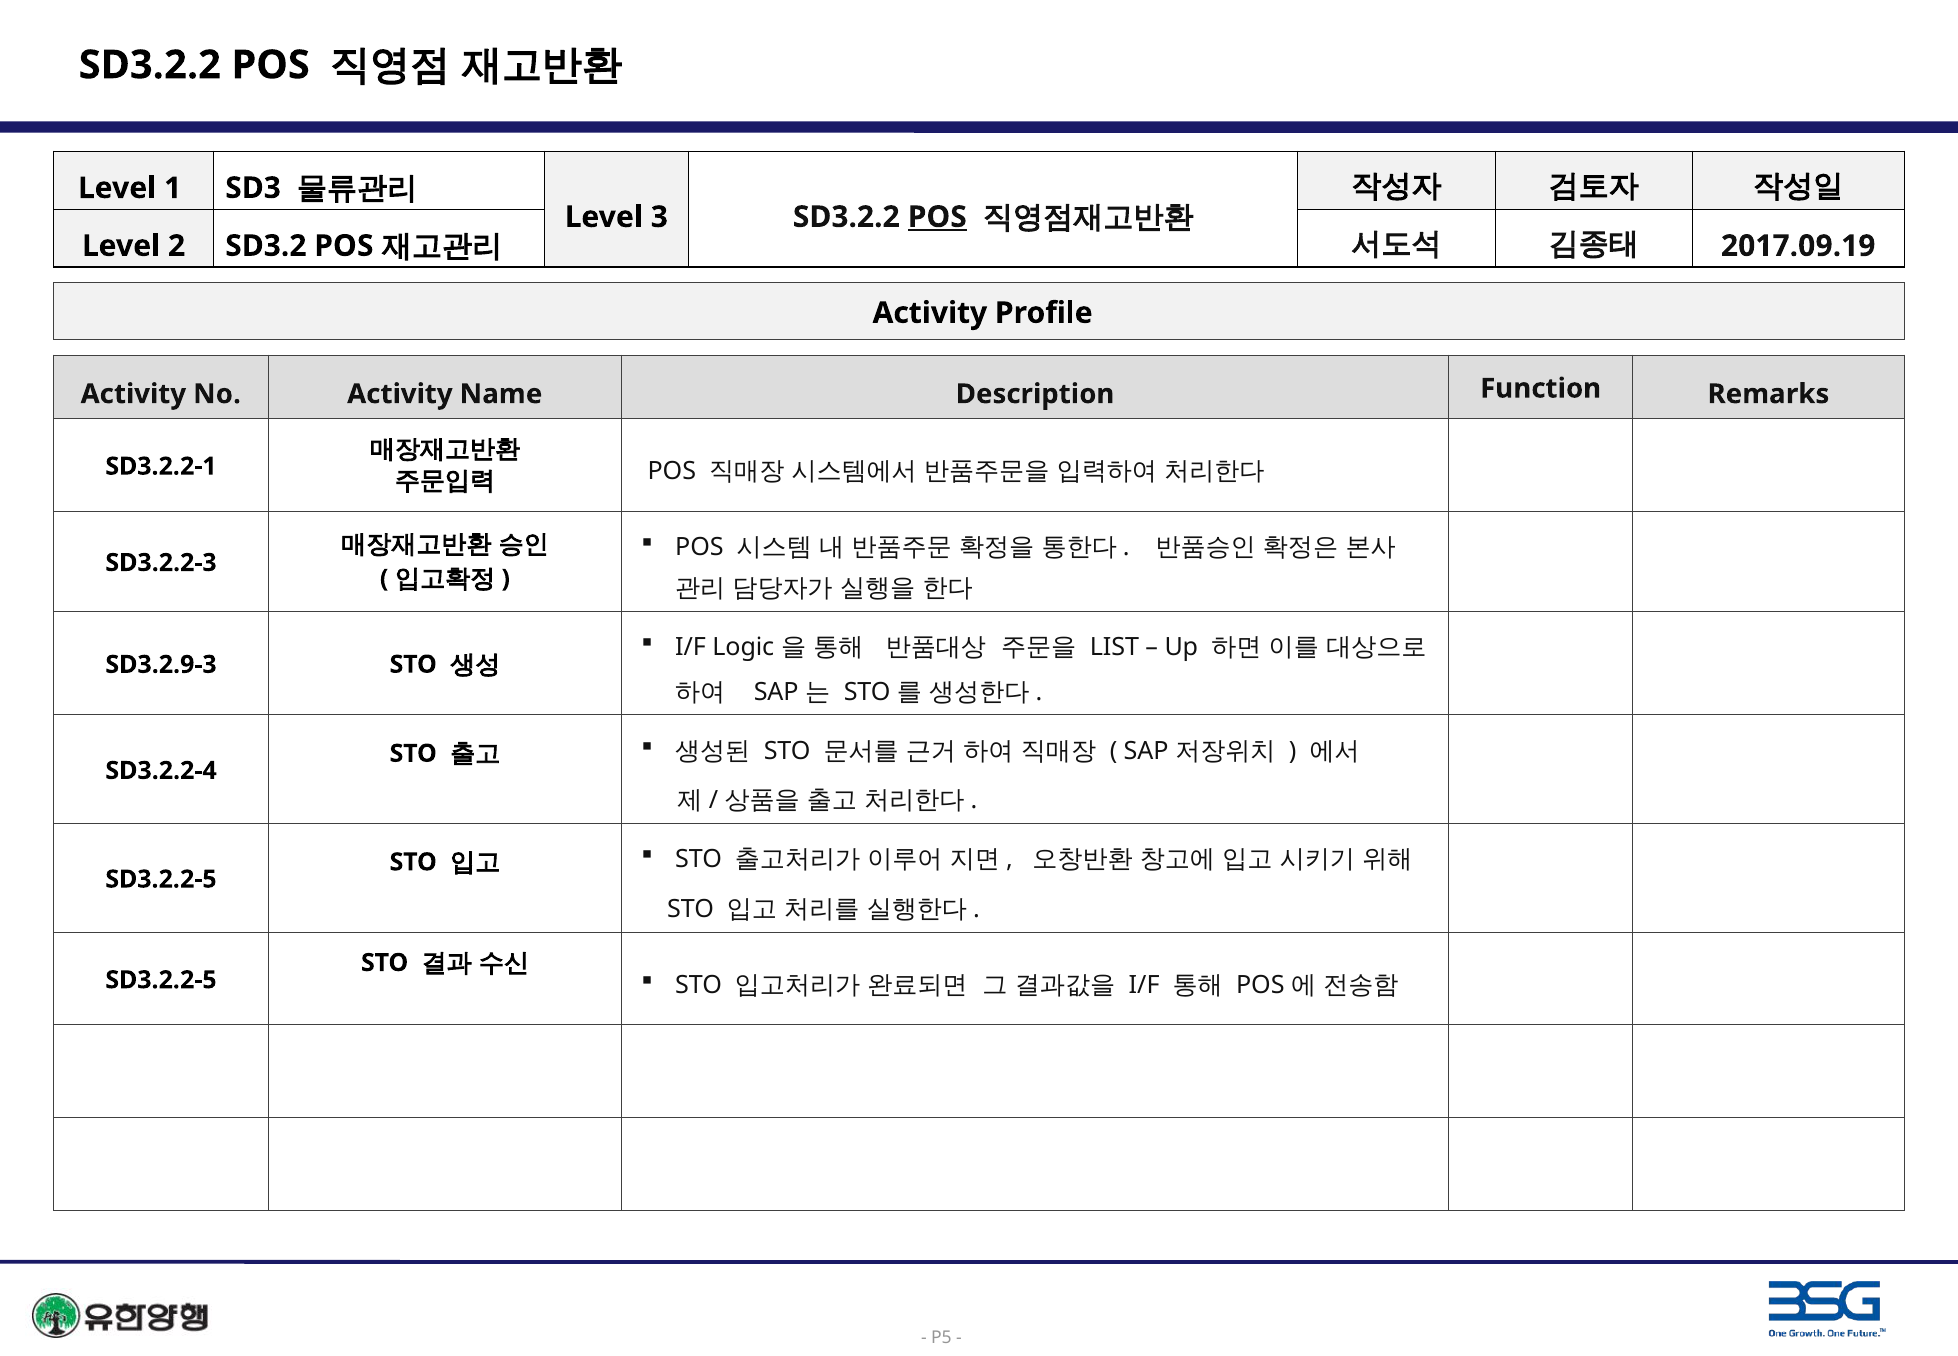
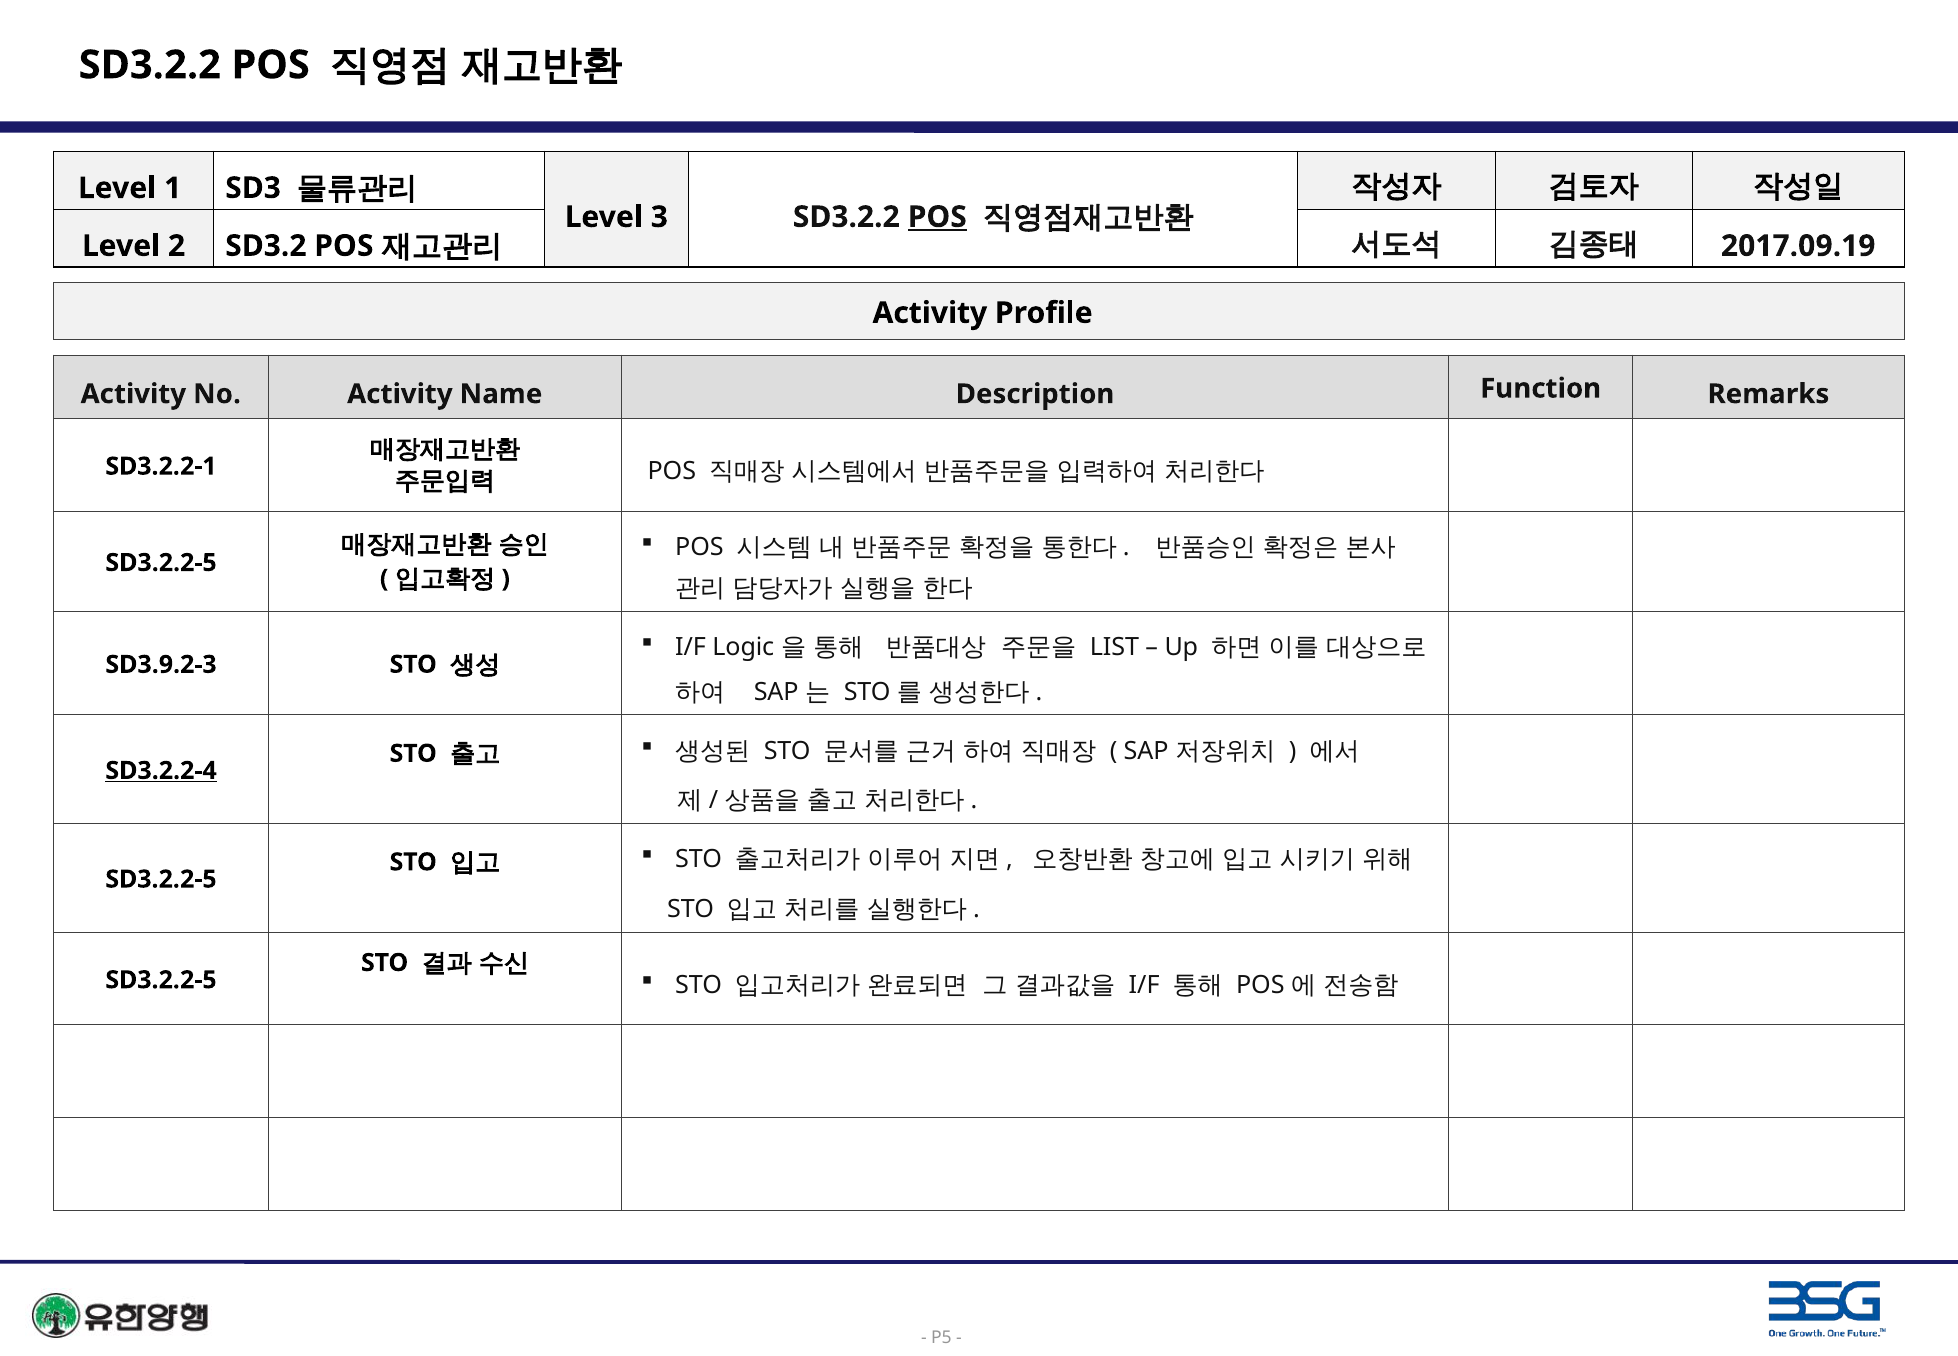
SD3.2.2-3 at (161, 563): SD3.2.2-3 -> SD3.2.2-5
SD3.2.9-3: SD3.2.9-3 -> SD3.9.2-3
SD3.2.2-4 underline: none -> present
